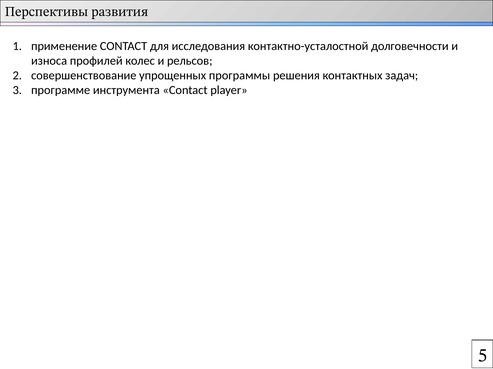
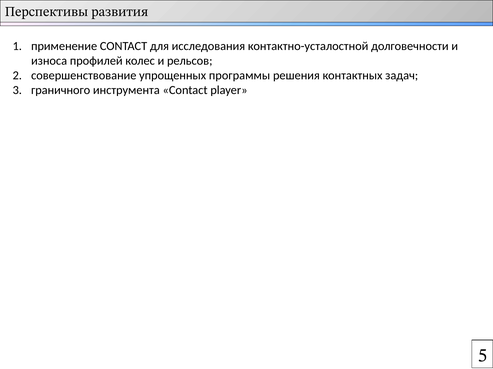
программе: программе -> граничного
